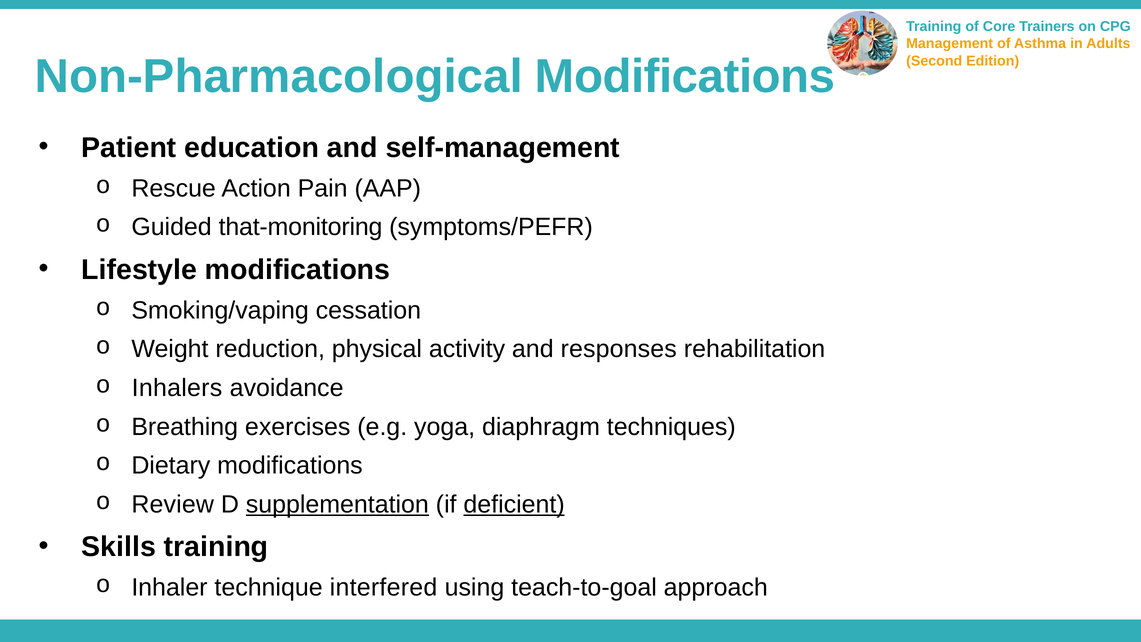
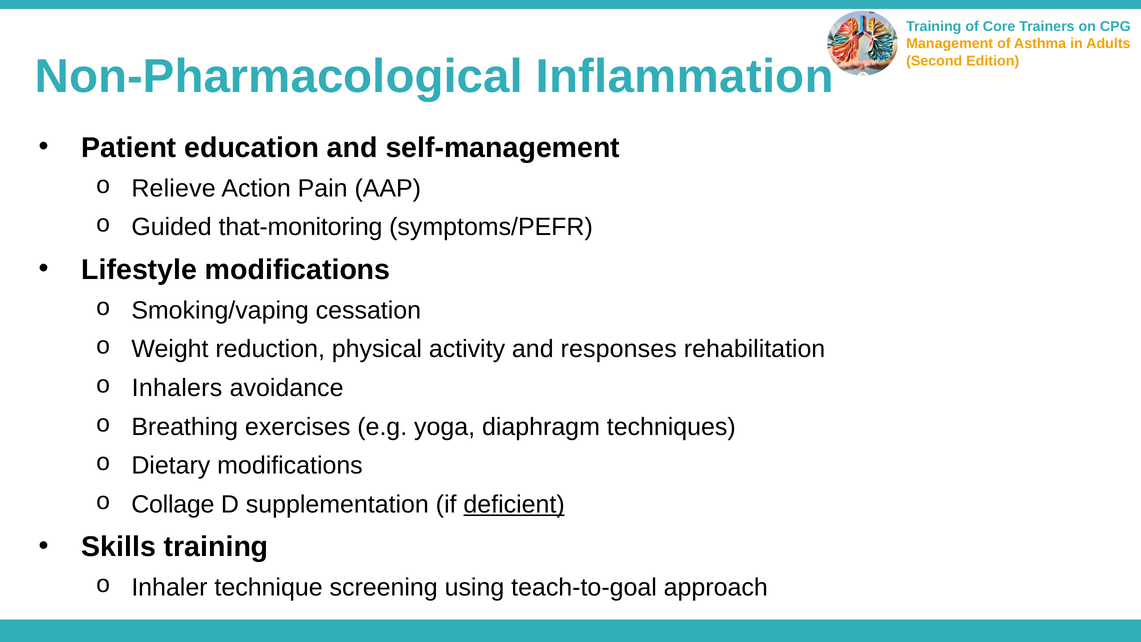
Non-Pharmacological Modifications: Modifications -> Inflammation
Rescue: Rescue -> Relieve
Review: Review -> Collage
supplementation underline: present -> none
interfered: interfered -> screening
